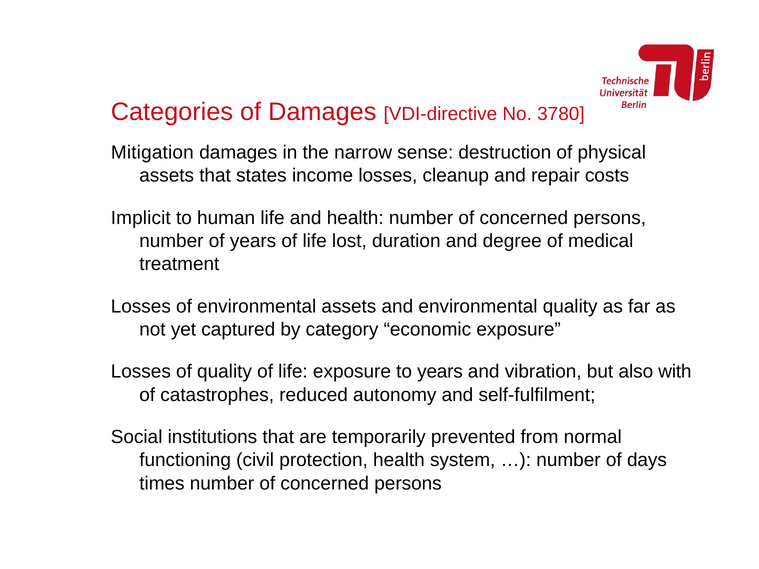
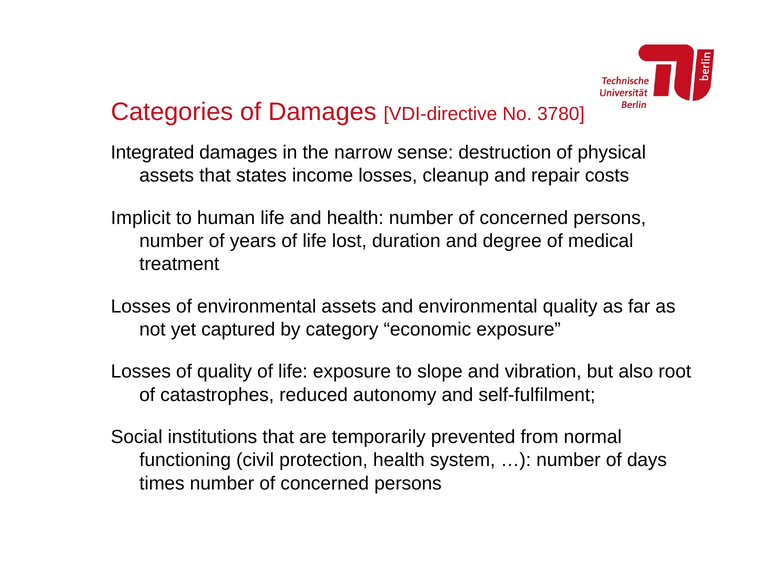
Mitigation: Mitigation -> Integrated
to years: years -> slope
with: with -> root
